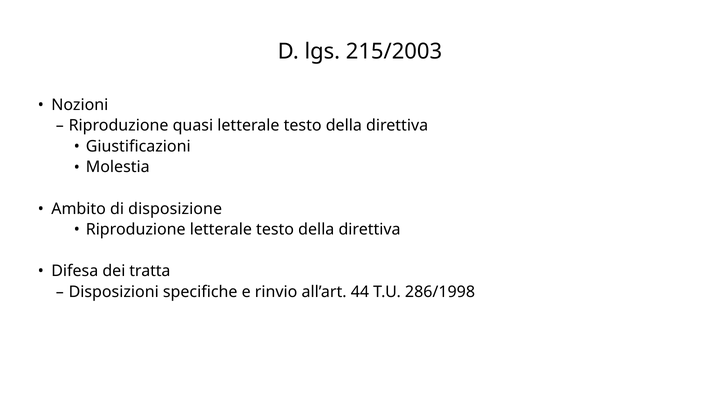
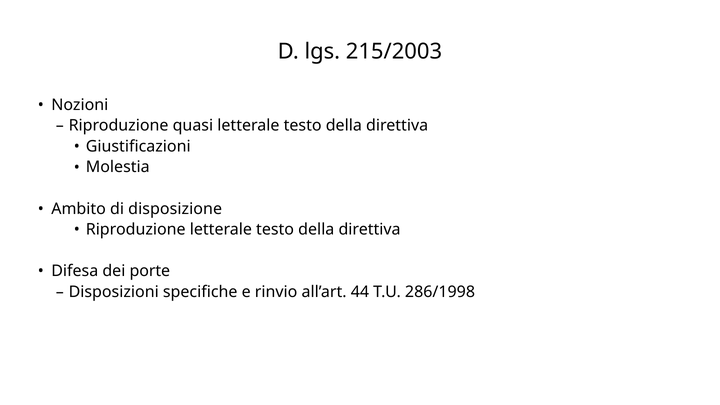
tratta: tratta -> porte
